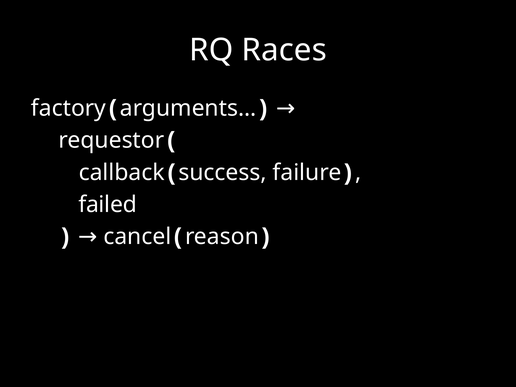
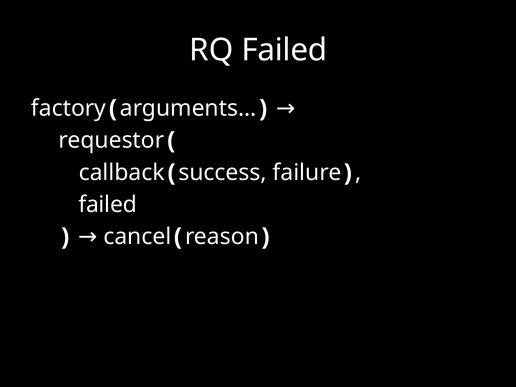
RQ Races: Races -> Failed
